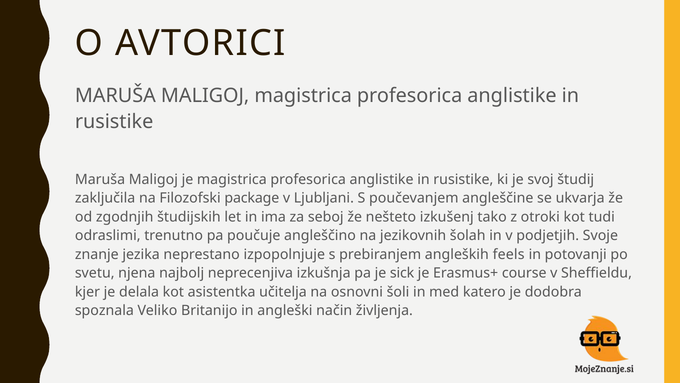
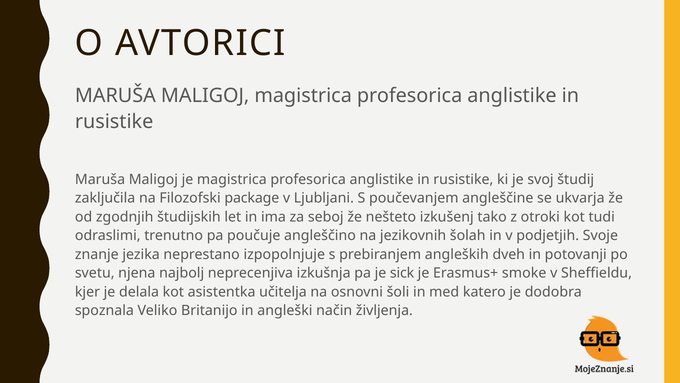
feels: feels -> dveh
course: course -> smoke
